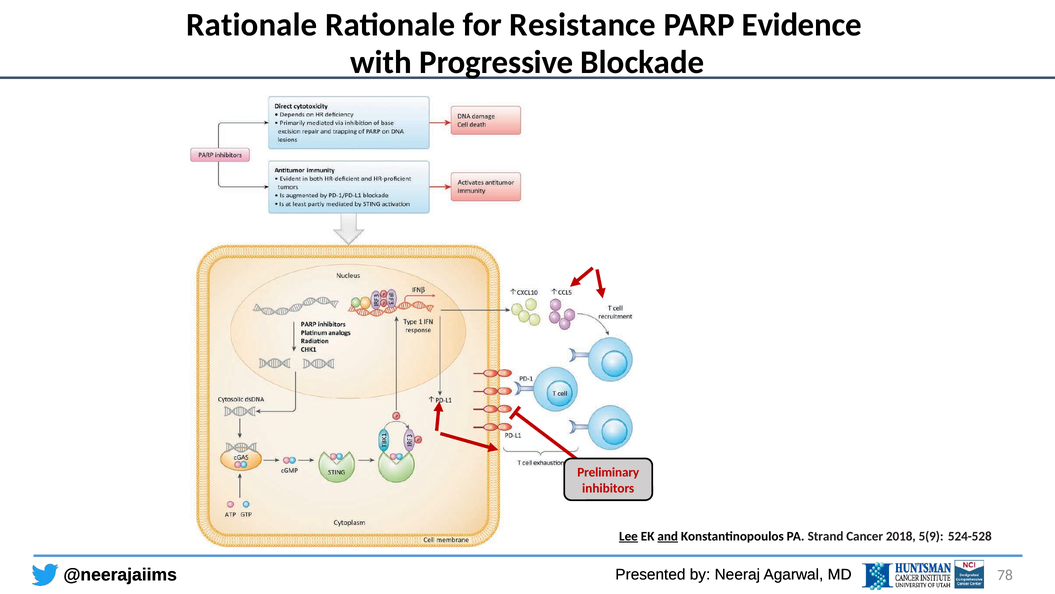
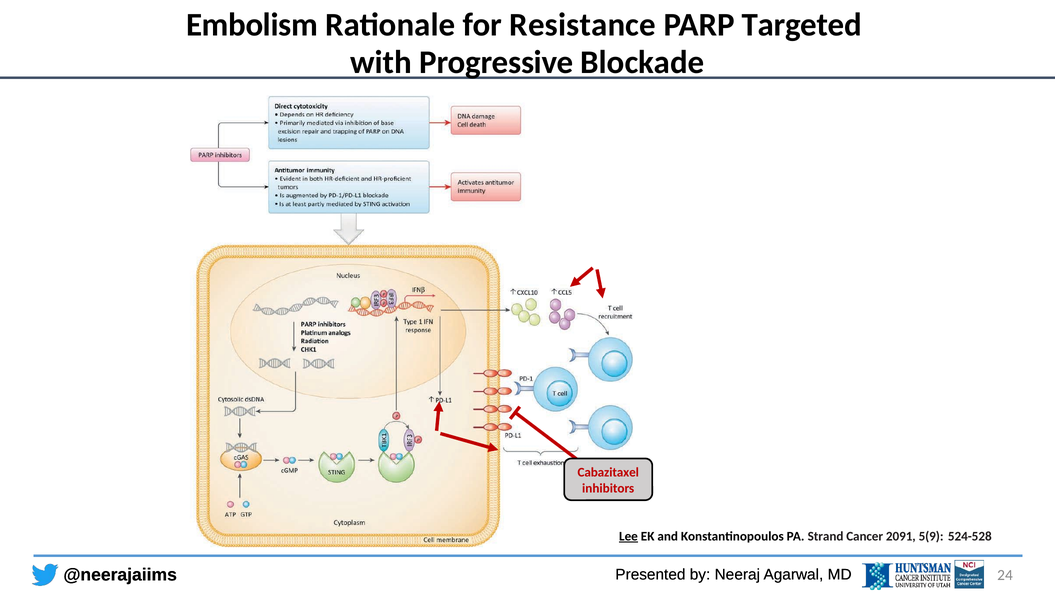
Rationale at (252, 25): Rationale -> Embolism
Evidence: Evidence -> Targeted
Preliminary: Preliminary -> Cabazitaxel
and underline: present -> none
2018: 2018 -> 2091
78: 78 -> 24
